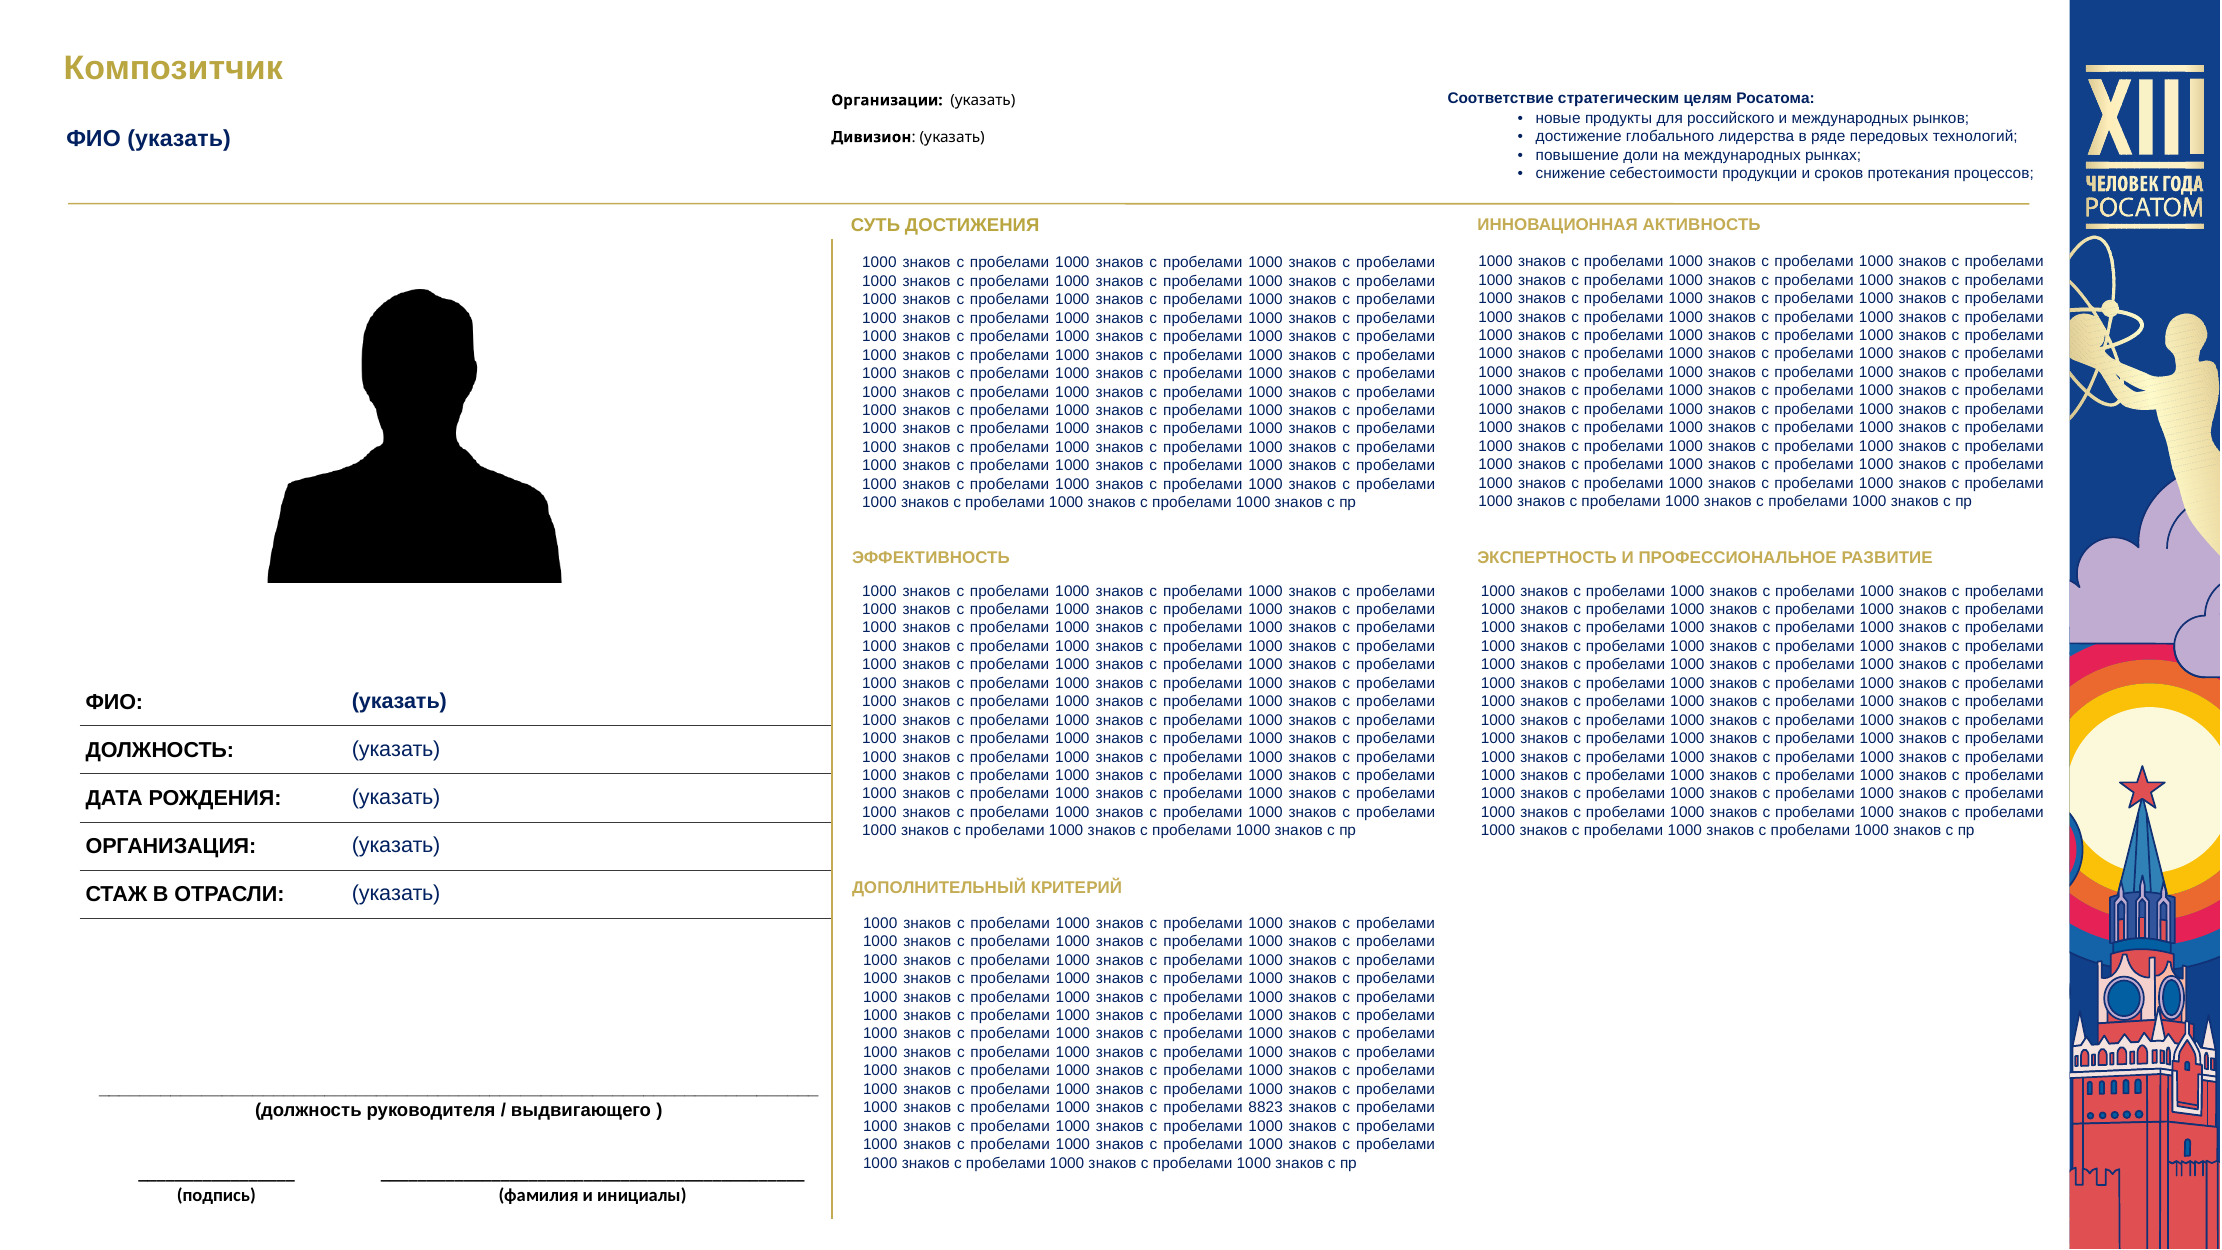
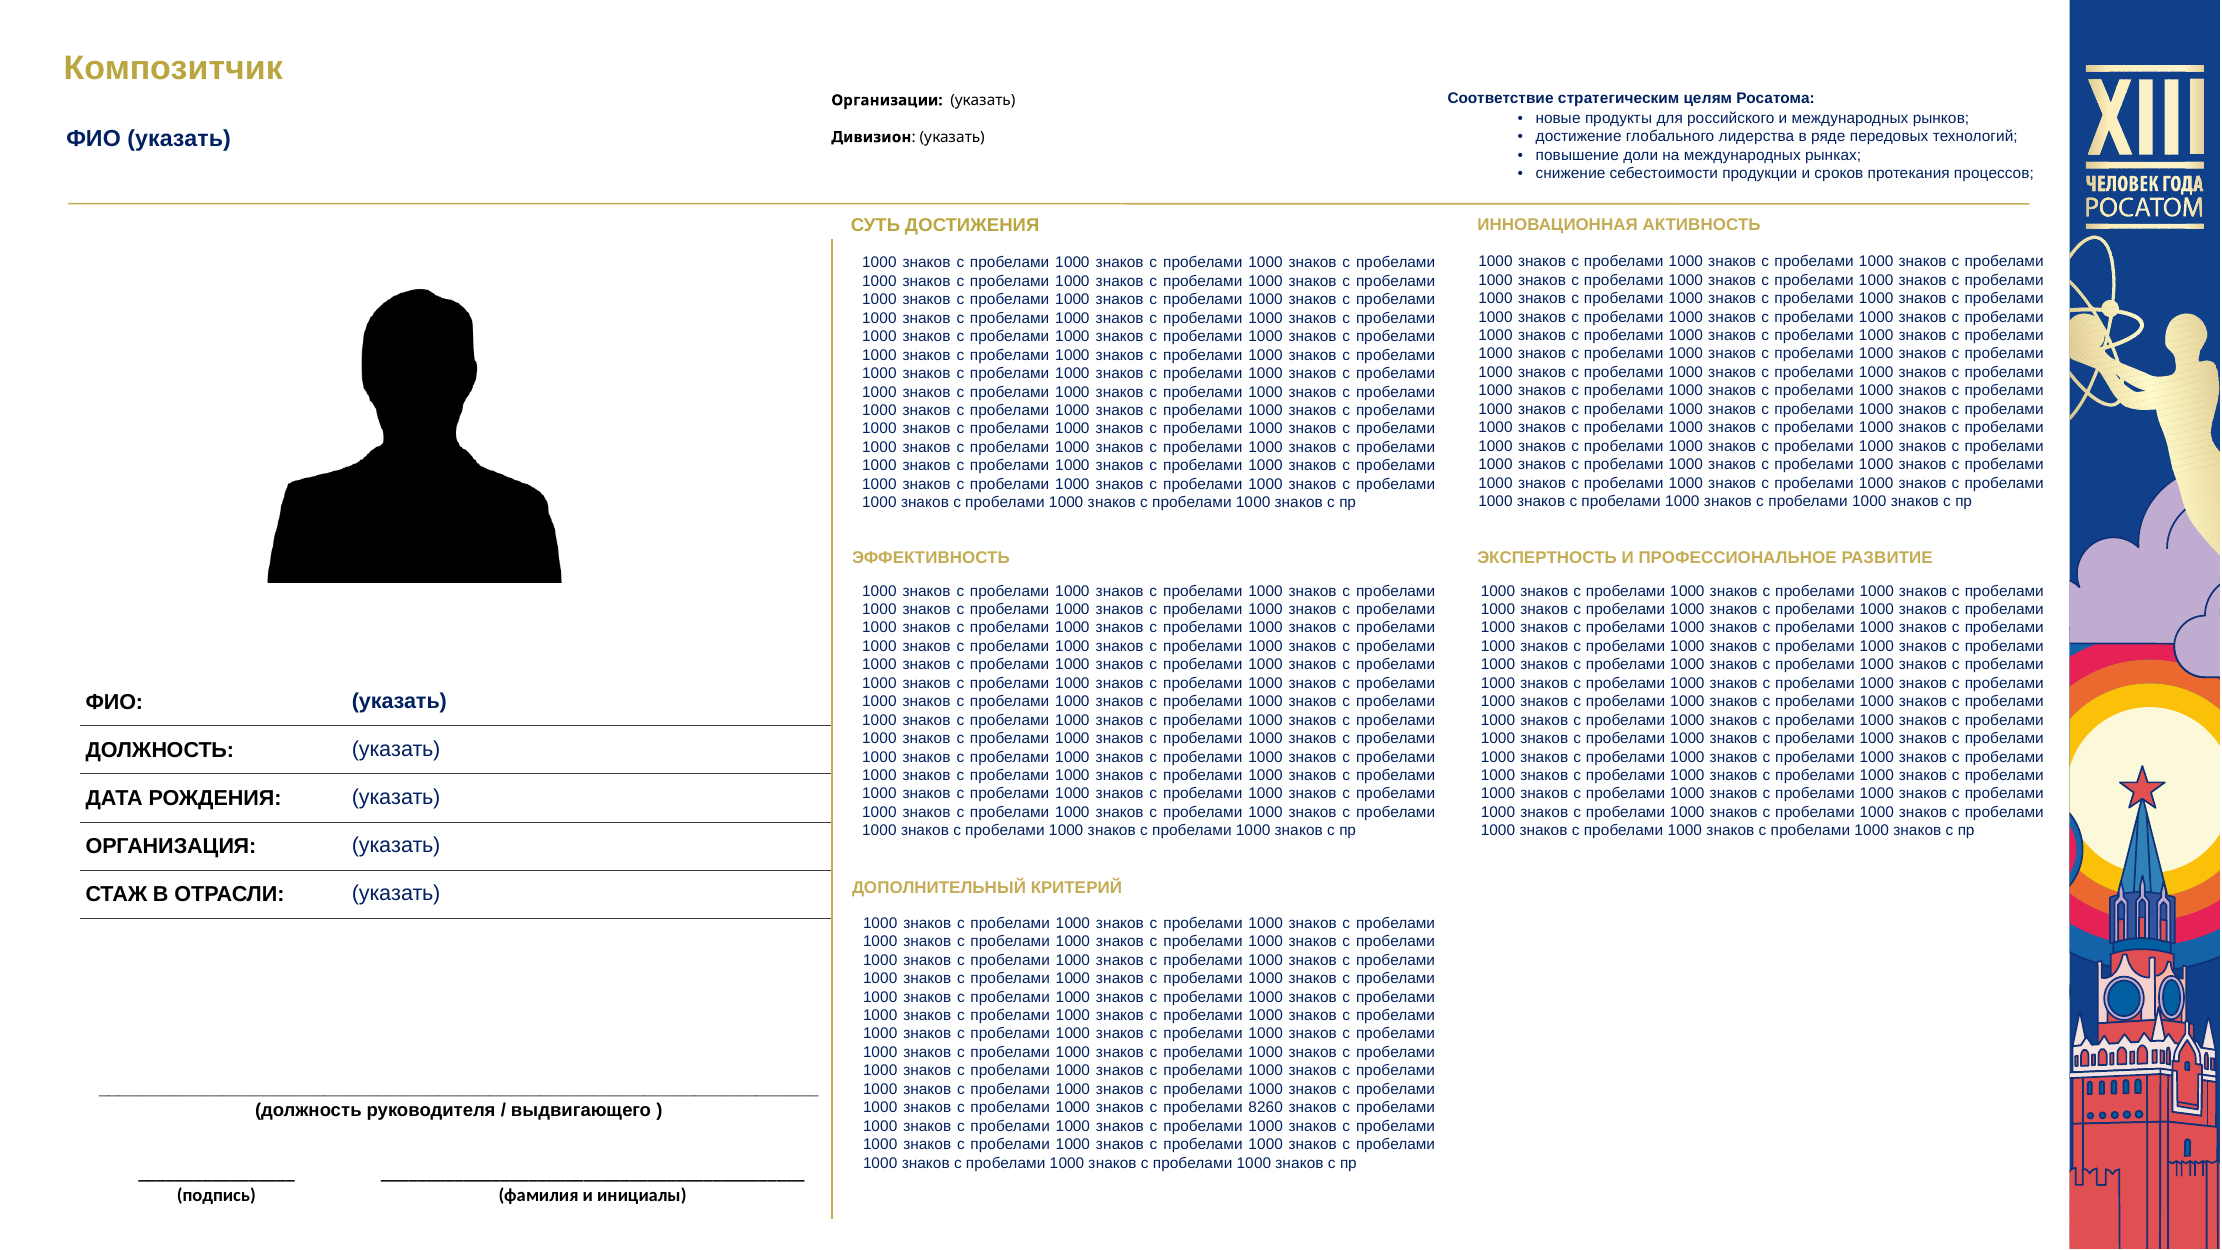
8823: 8823 -> 8260
